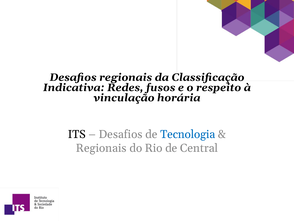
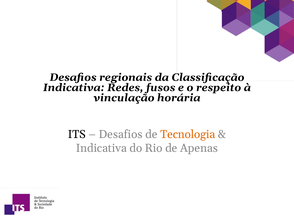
Tecnologia colour: blue -> orange
Regionais at (101, 148): Regionais -> Indicativa
Central: Central -> Apenas
